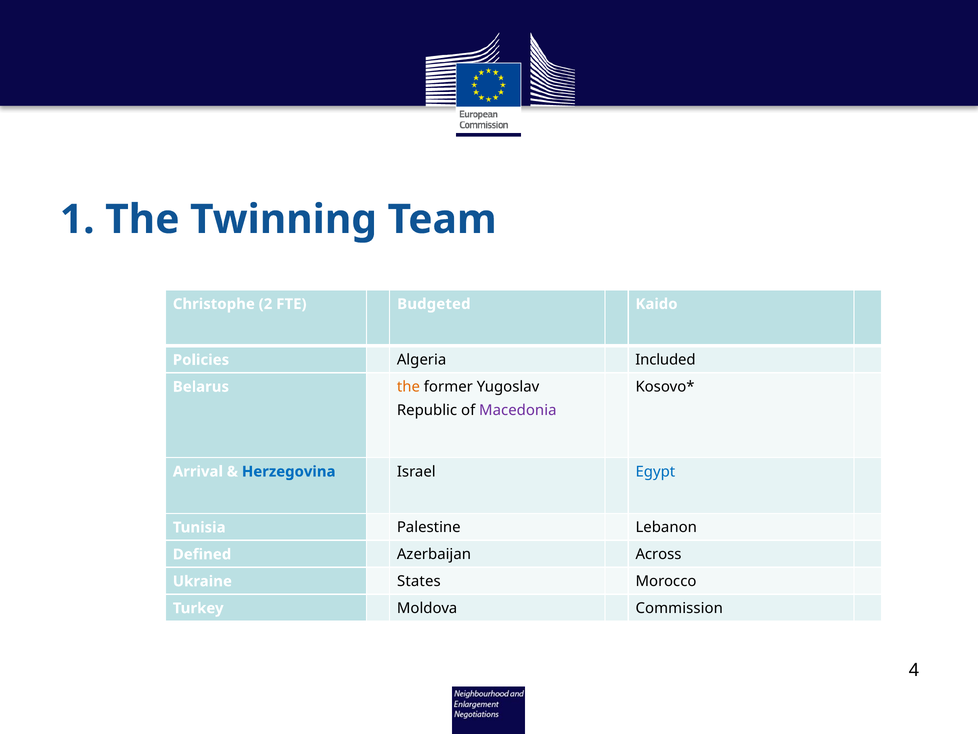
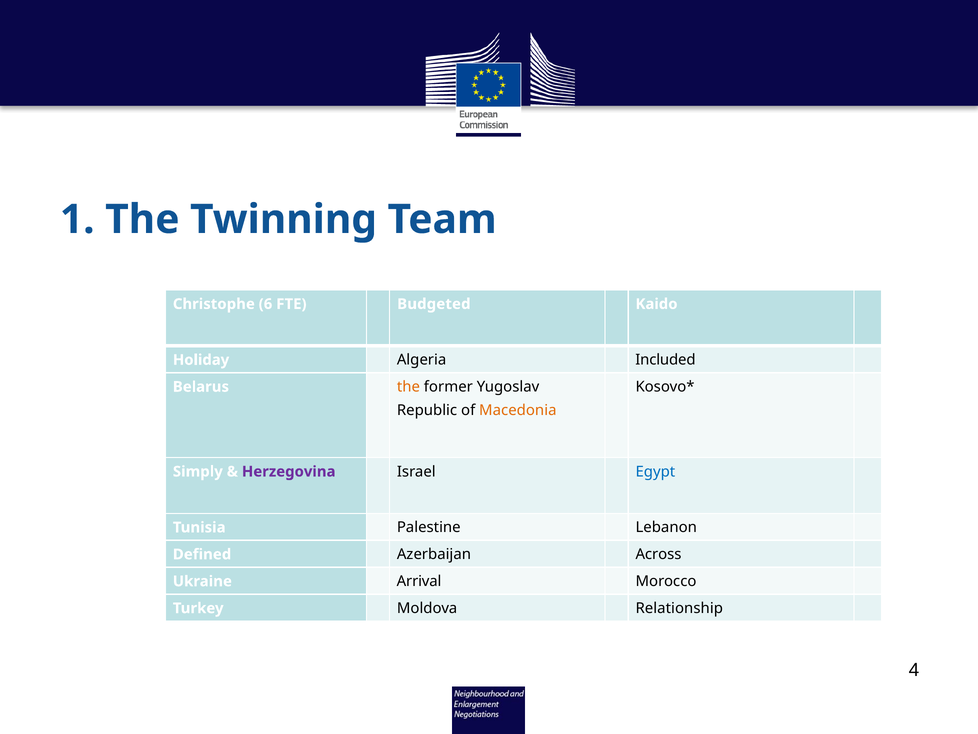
2: 2 -> 6
Policies: Policies -> Holiday
Macedonia colour: purple -> orange
Arrival: Arrival -> Simply
Herzegovina colour: blue -> purple
States: States -> Arrival
Commission: Commission -> Relationship
